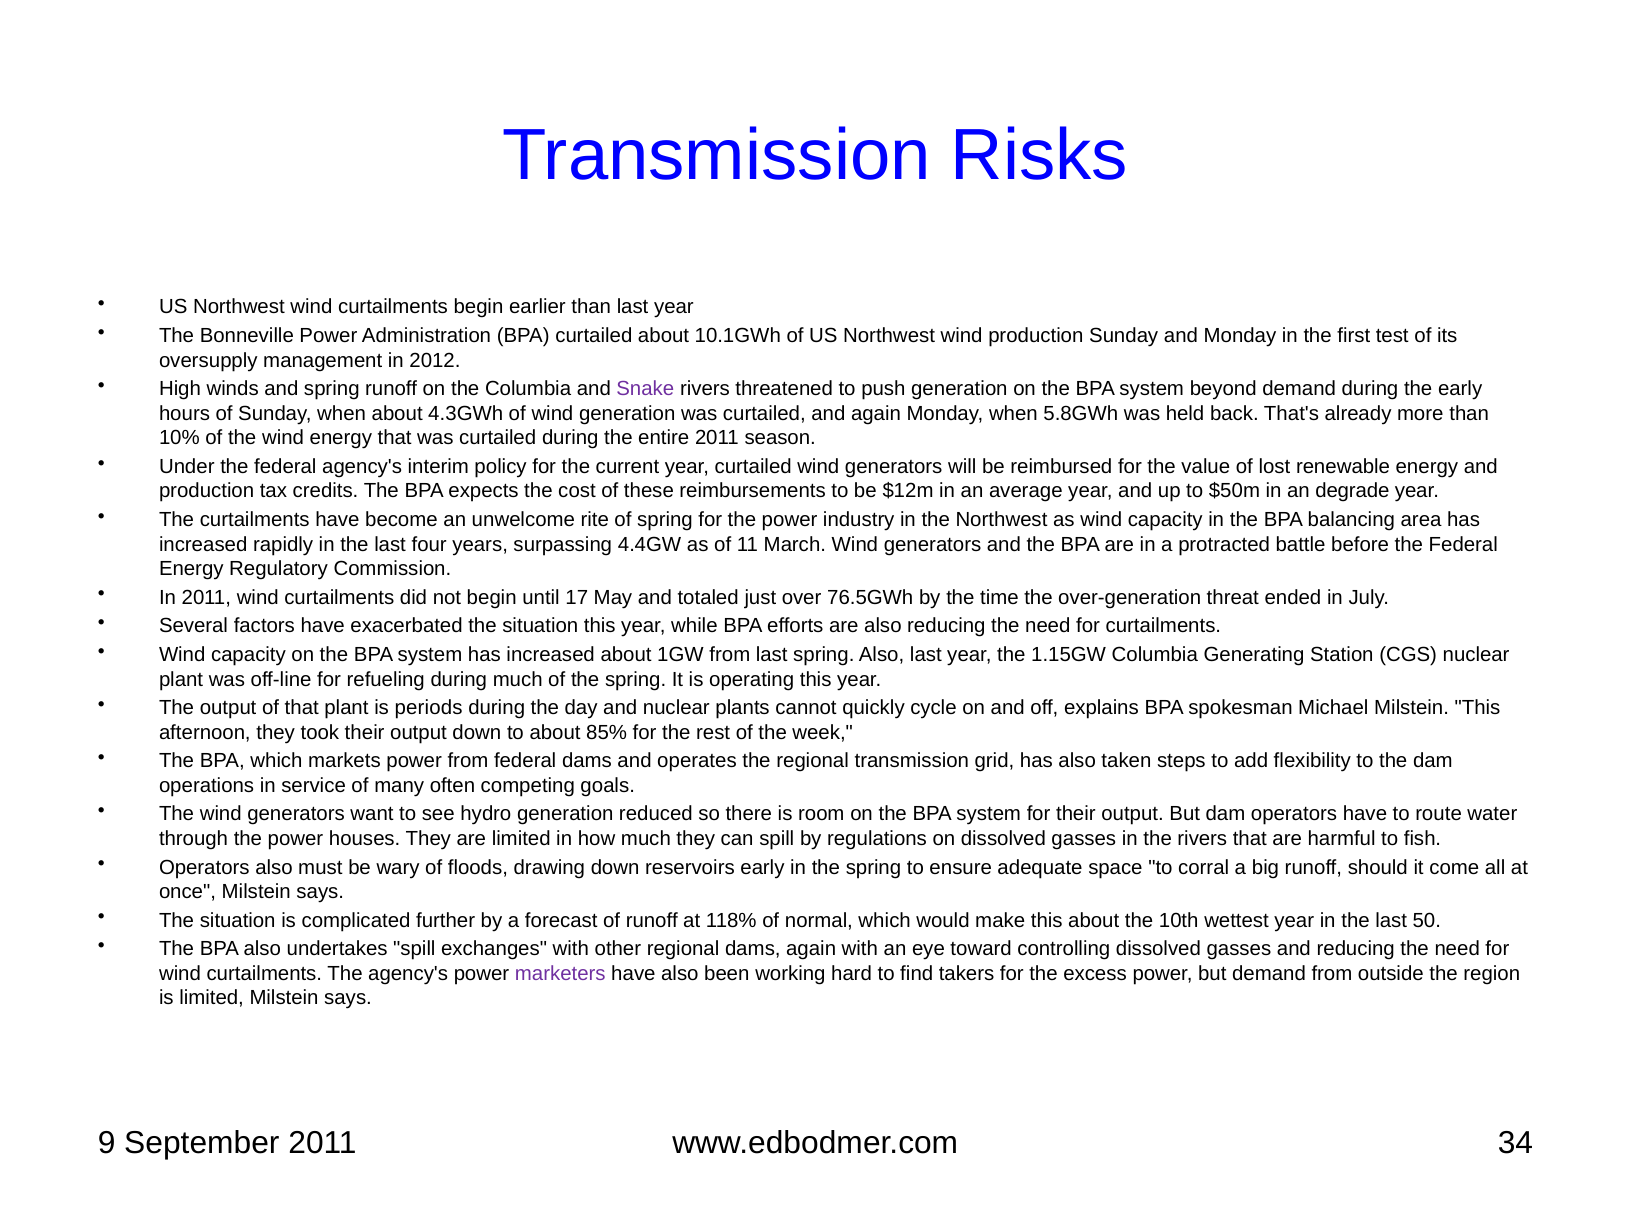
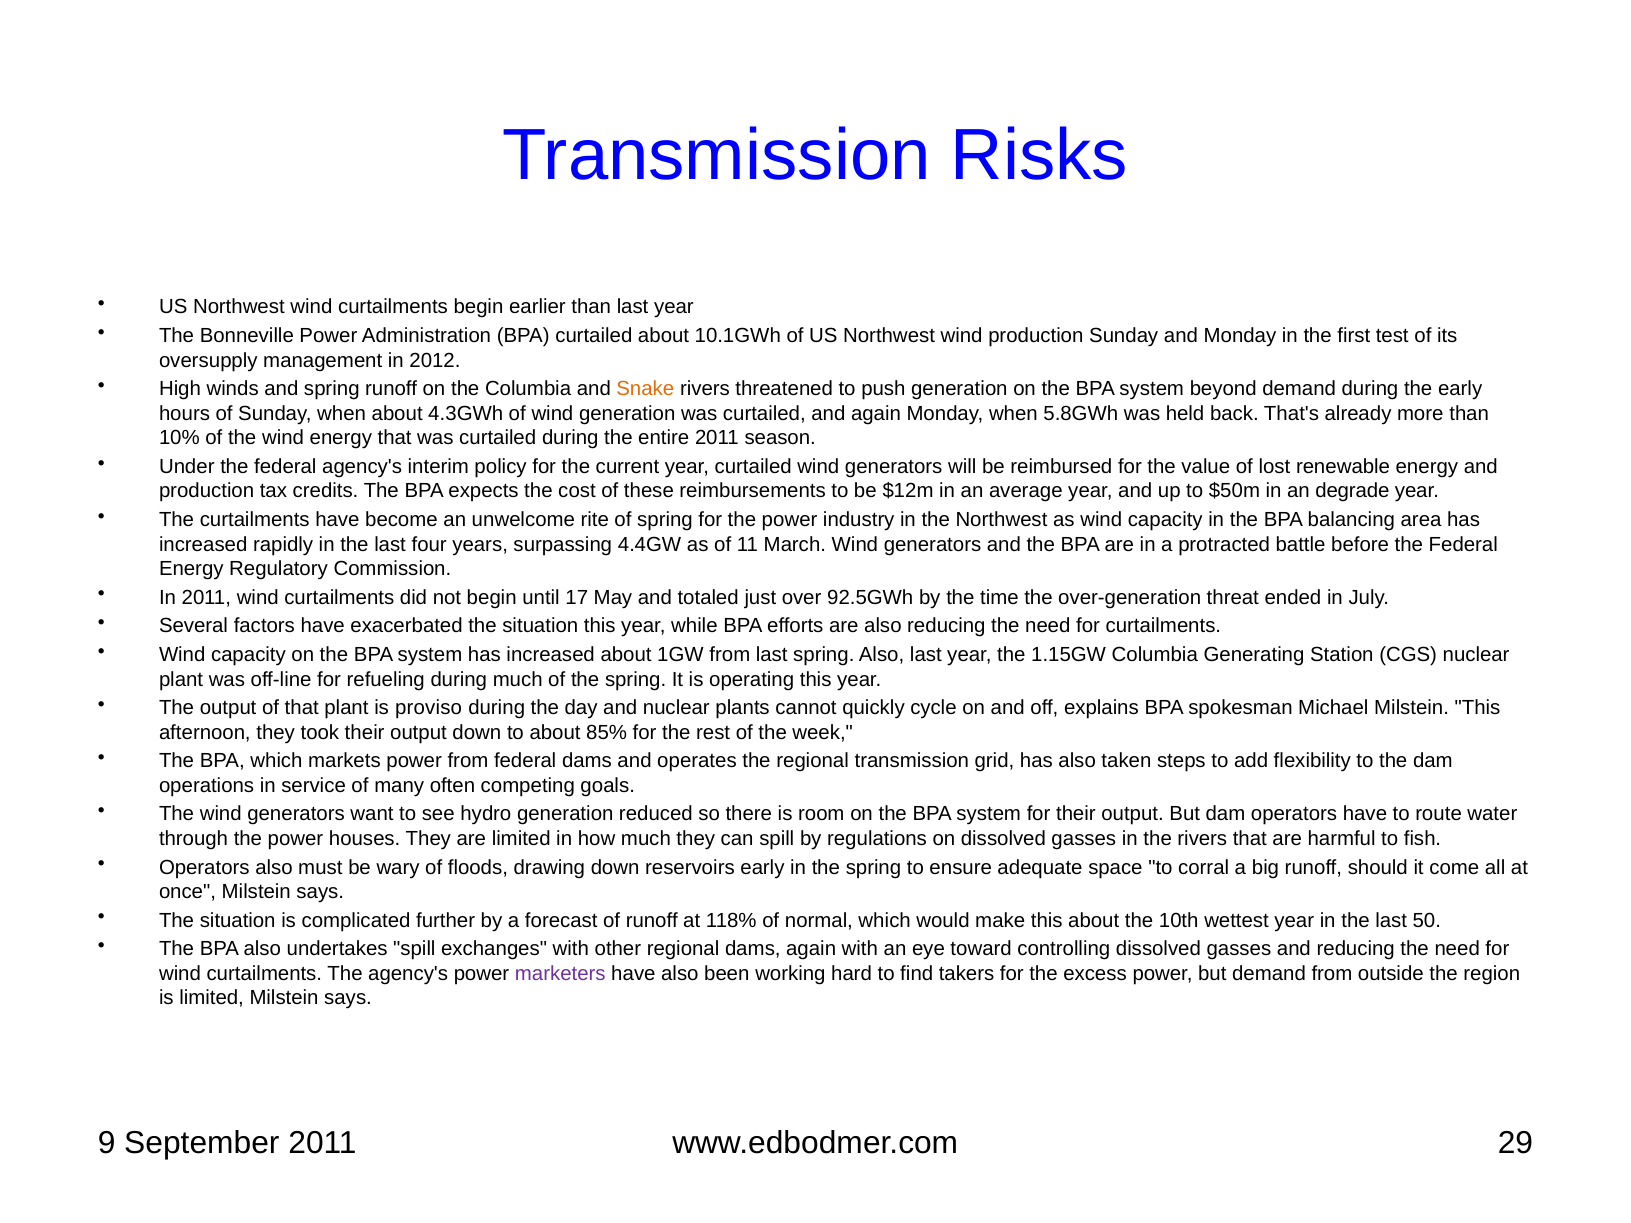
Snake colour: purple -> orange
76.5GWh: 76.5GWh -> 92.5GWh
periods: periods -> proviso
34: 34 -> 29
